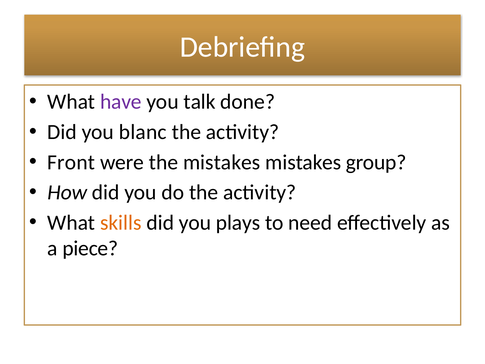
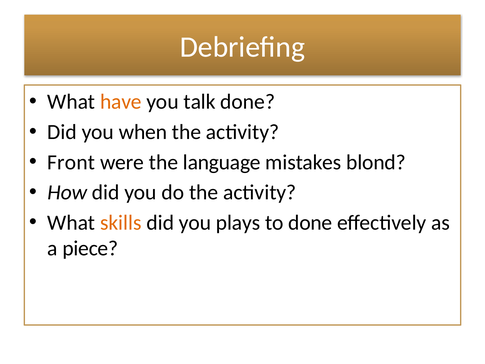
have colour: purple -> orange
blanc: blanc -> when
the mistakes: mistakes -> language
group: group -> blond
to need: need -> done
